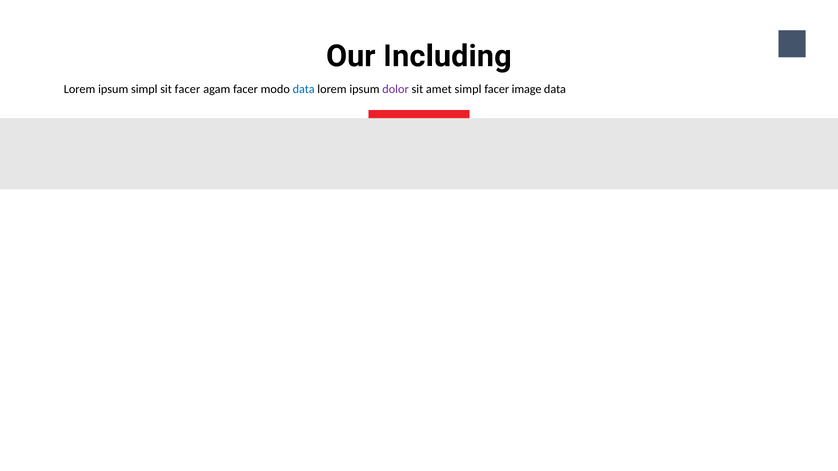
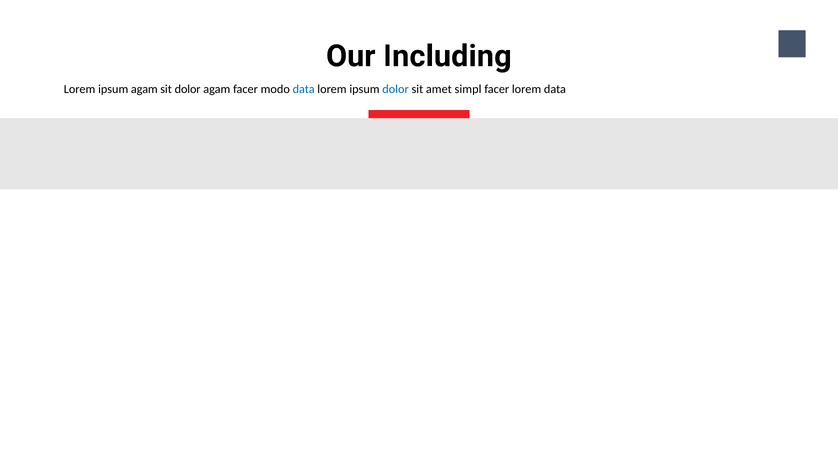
ipsum simpl: simpl -> agam
sit facer: facer -> dolor
dolor at (396, 89) colour: purple -> blue
facer image: image -> lorem
